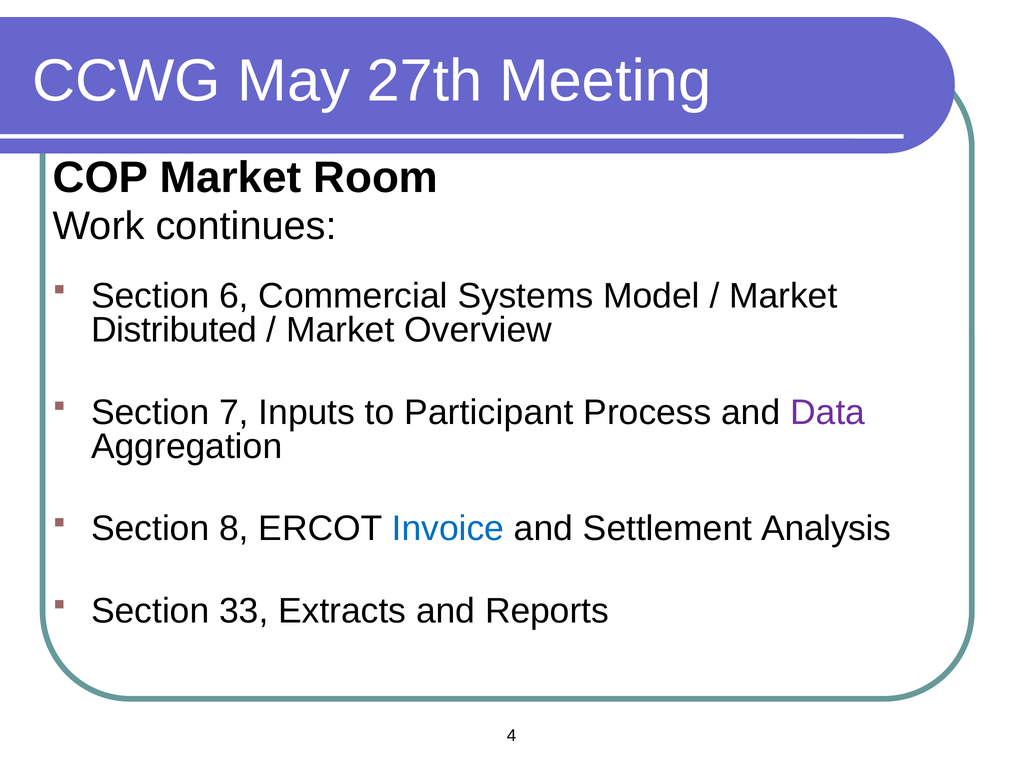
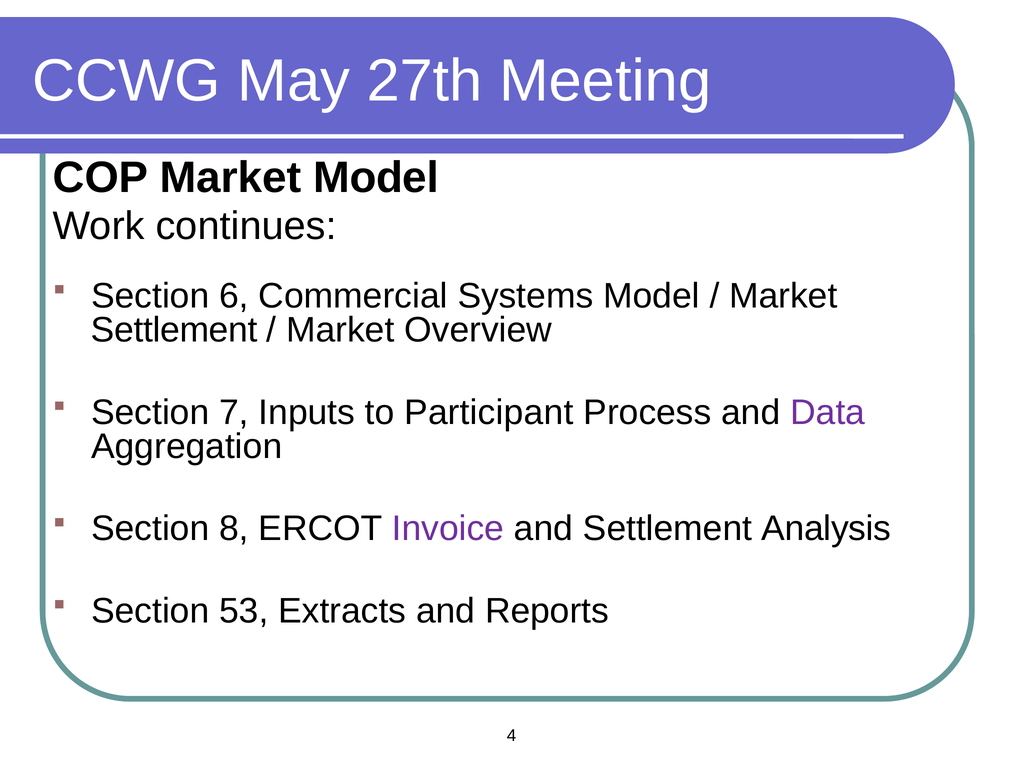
Market Room: Room -> Model
Distributed at (174, 330): Distributed -> Settlement
Invoice colour: blue -> purple
33: 33 -> 53
